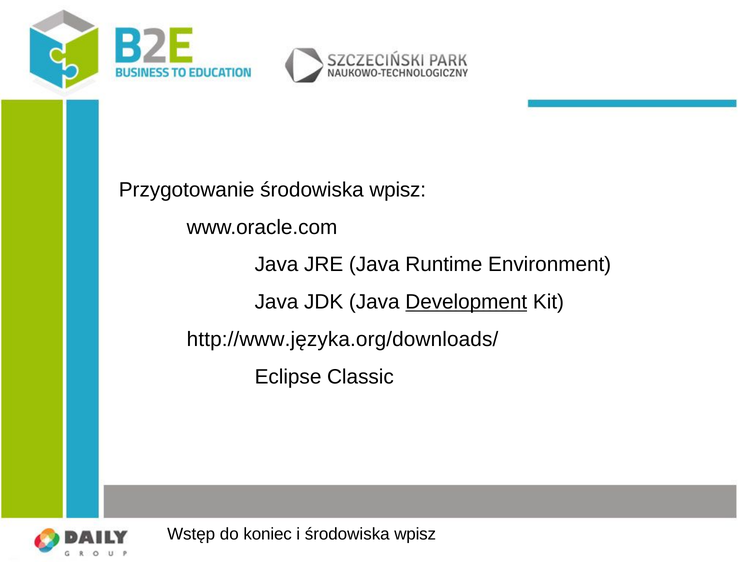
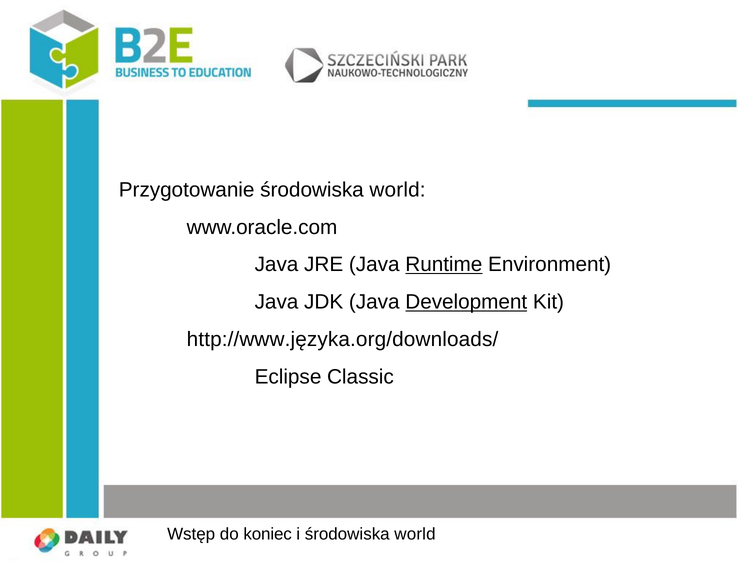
Przygotowanie środowiska wpisz: wpisz -> world
Runtime underline: none -> present
i środowiska wpisz: wpisz -> world
